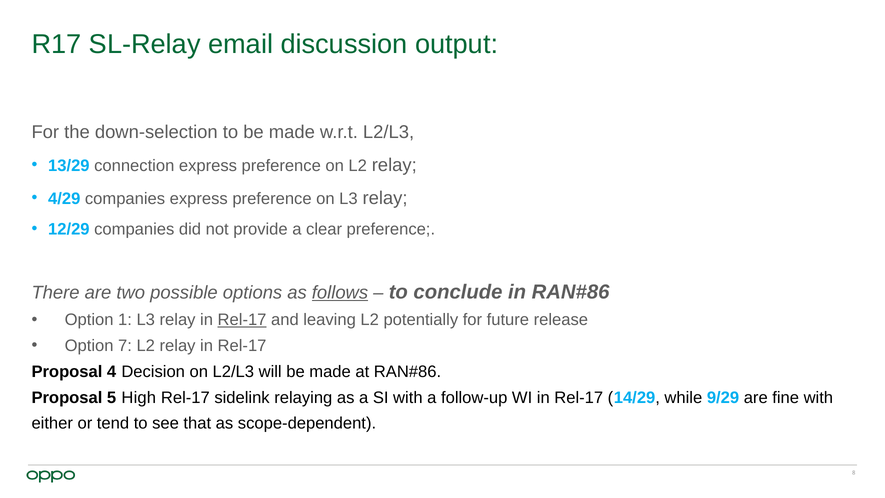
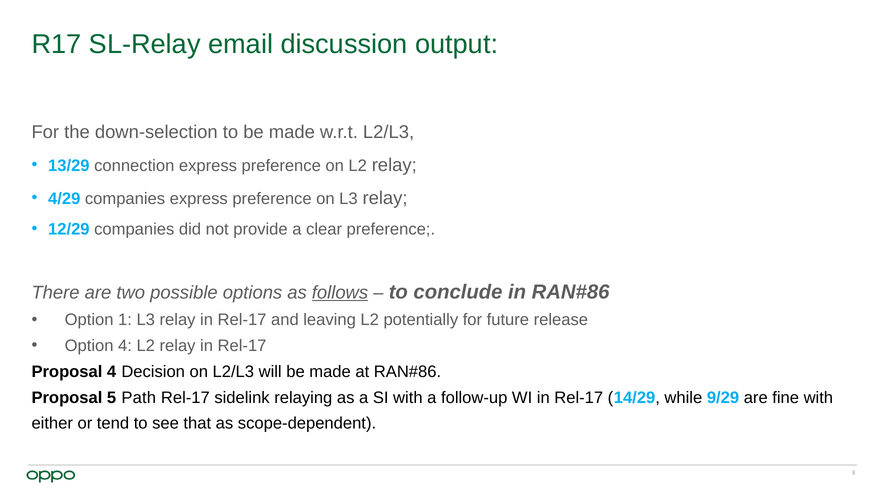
Rel-17 at (242, 320) underline: present -> none
Option 7: 7 -> 4
High: High -> Path
